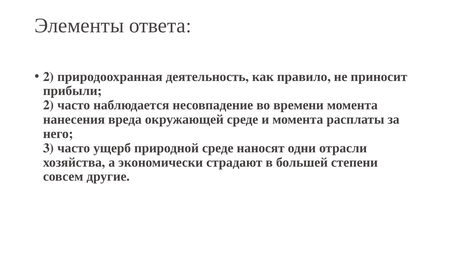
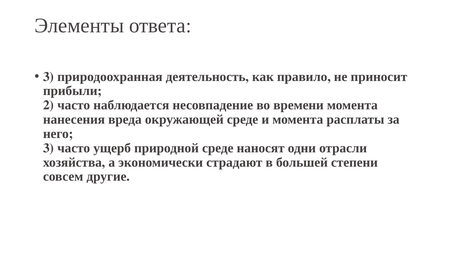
2 at (49, 77): 2 -> 3
